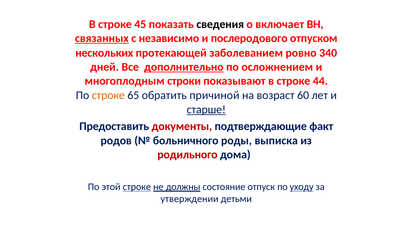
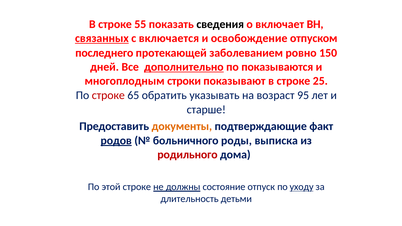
45: 45 -> 55
независимо: независимо -> включается
послеродового: послеродового -> освобождение
нескольких: нескольких -> последнего
340: 340 -> 150
осложнением: осложнением -> показываются
44: 44 -> 25
строке at (108, 95) colour: orange -> red
причиной: причиной -> указывать
60: 60 -> 95
старше underline: present -> none
документы colour: red -> orange
родов underline: none -> present
строке at (137, 187) underline: present -> none
утверждении: утверждении -> длительность
